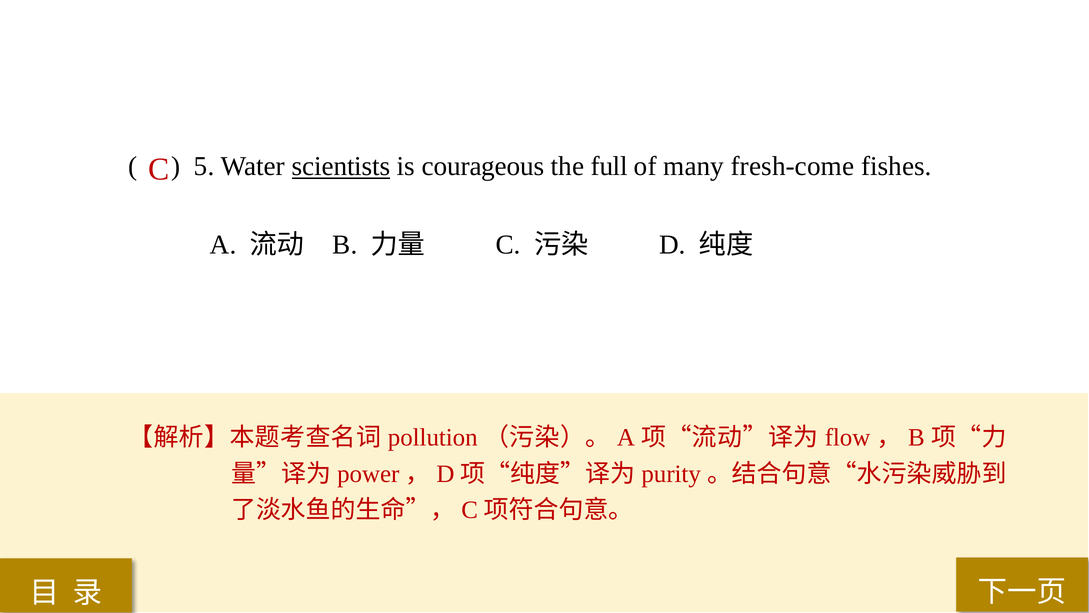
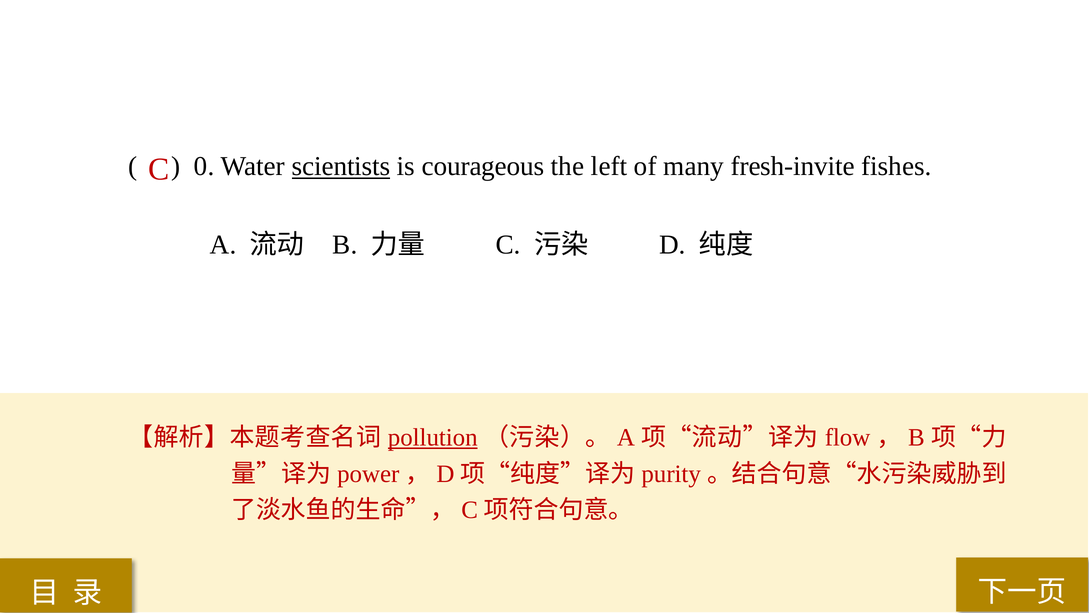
5: 5 -> 0
full: full -> left
fresh-come: fresh-come -> fresh-invite
pollution underline: none -> present
